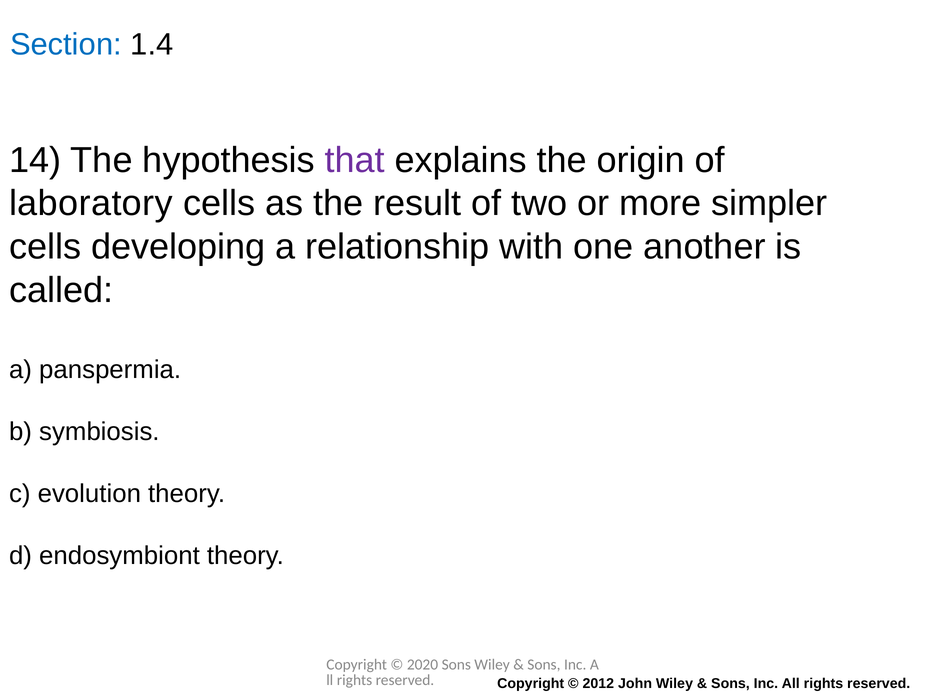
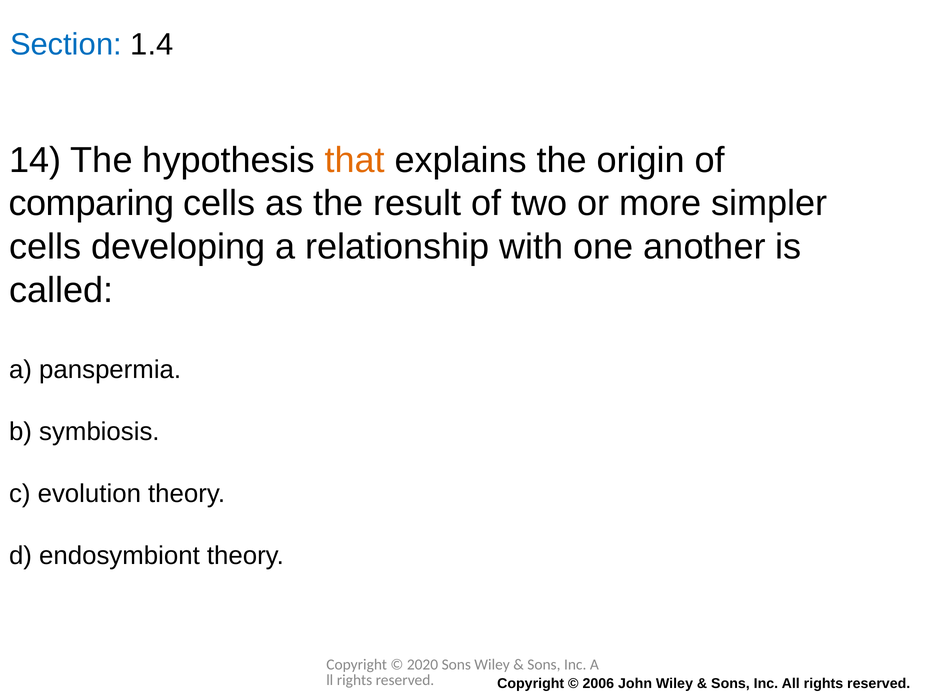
that colour: purple -> orange
laboratory: laboratory -> comparing
2012: 2012 -> 2006
